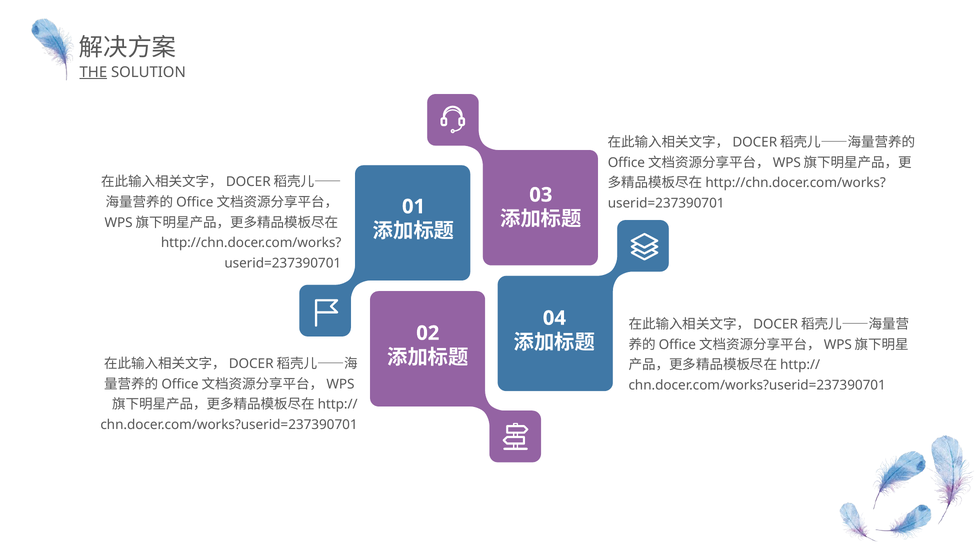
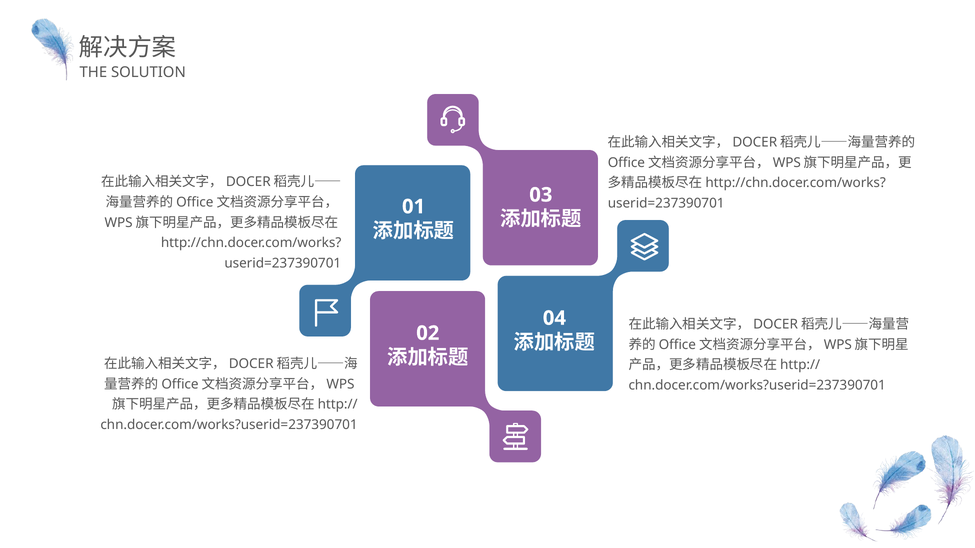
THE underline: present -> none
